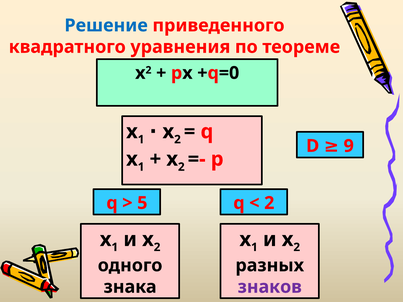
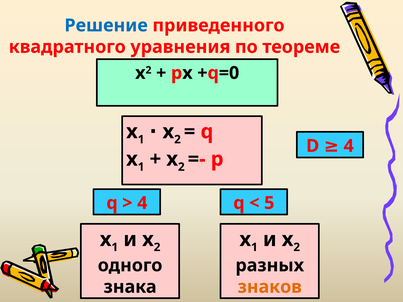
D 9: 9 -> 4
5 at (142, 203): 5 -> 4
2 at (269, 203): 2 -> 5
знаков colour: purple -> orange
